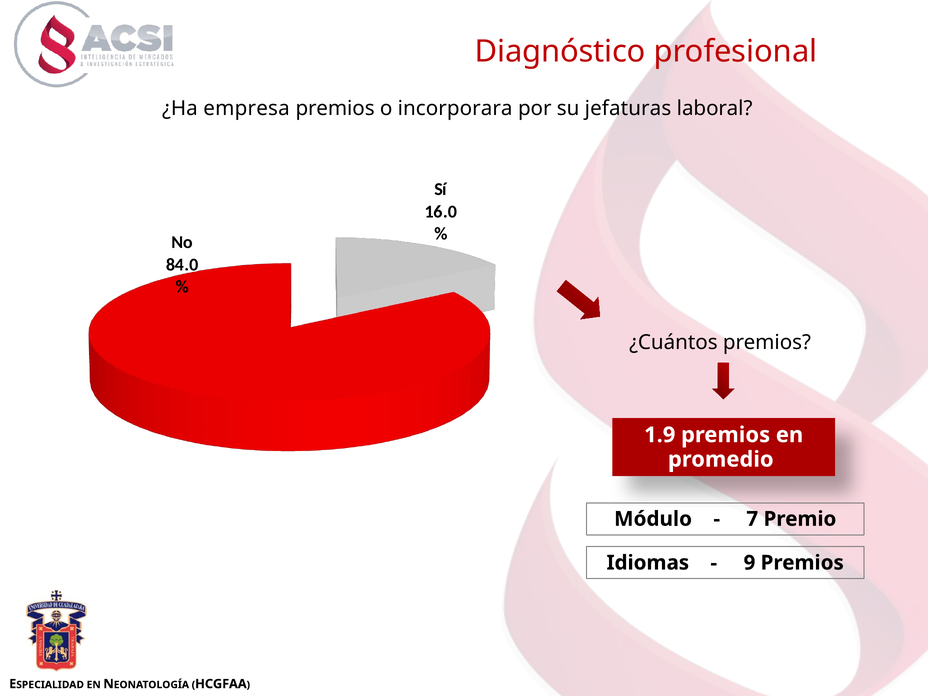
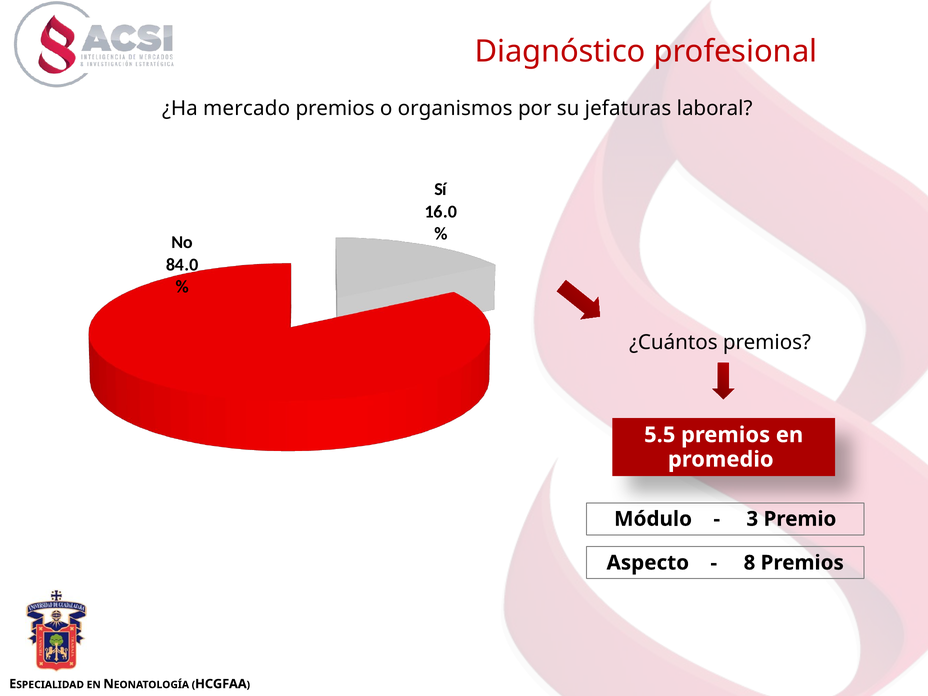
empresa: empresa -> mercado
incorporara: incorporara -> organismos
1.9: 1.9 -> 5.5
7: 7 -> 3
Idiomas: Idiomas -> Aspecto
9: 9 -> 8
